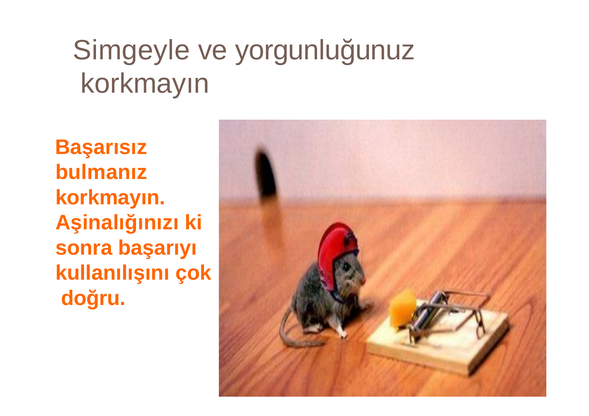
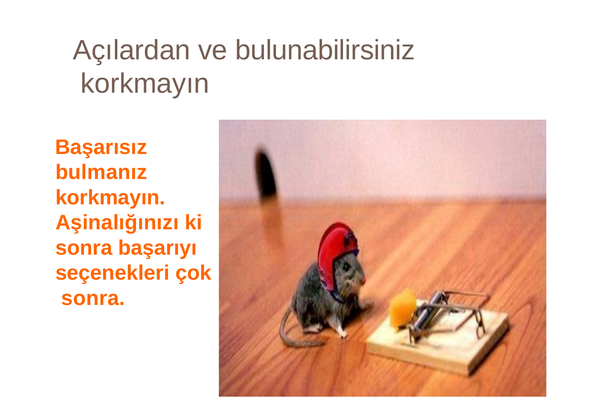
Simgeyle: Simgeyle -> Açılardan
yorgunluğunuz: yorgunluğunuz -> bulunabilirsiniz
kullanılışını: kullanılışını -> seçenekleri
doğru at (93, 298): doğru -> sonra
